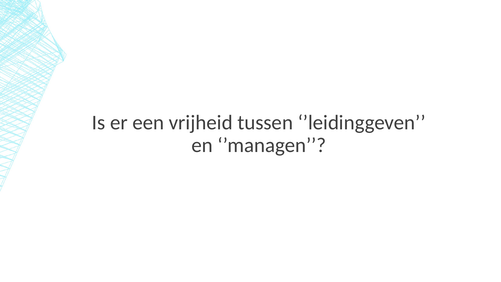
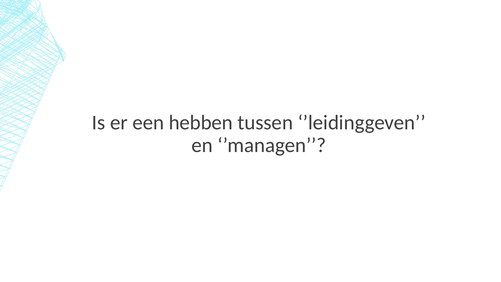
vrijheid: vrijheid -> hebben
